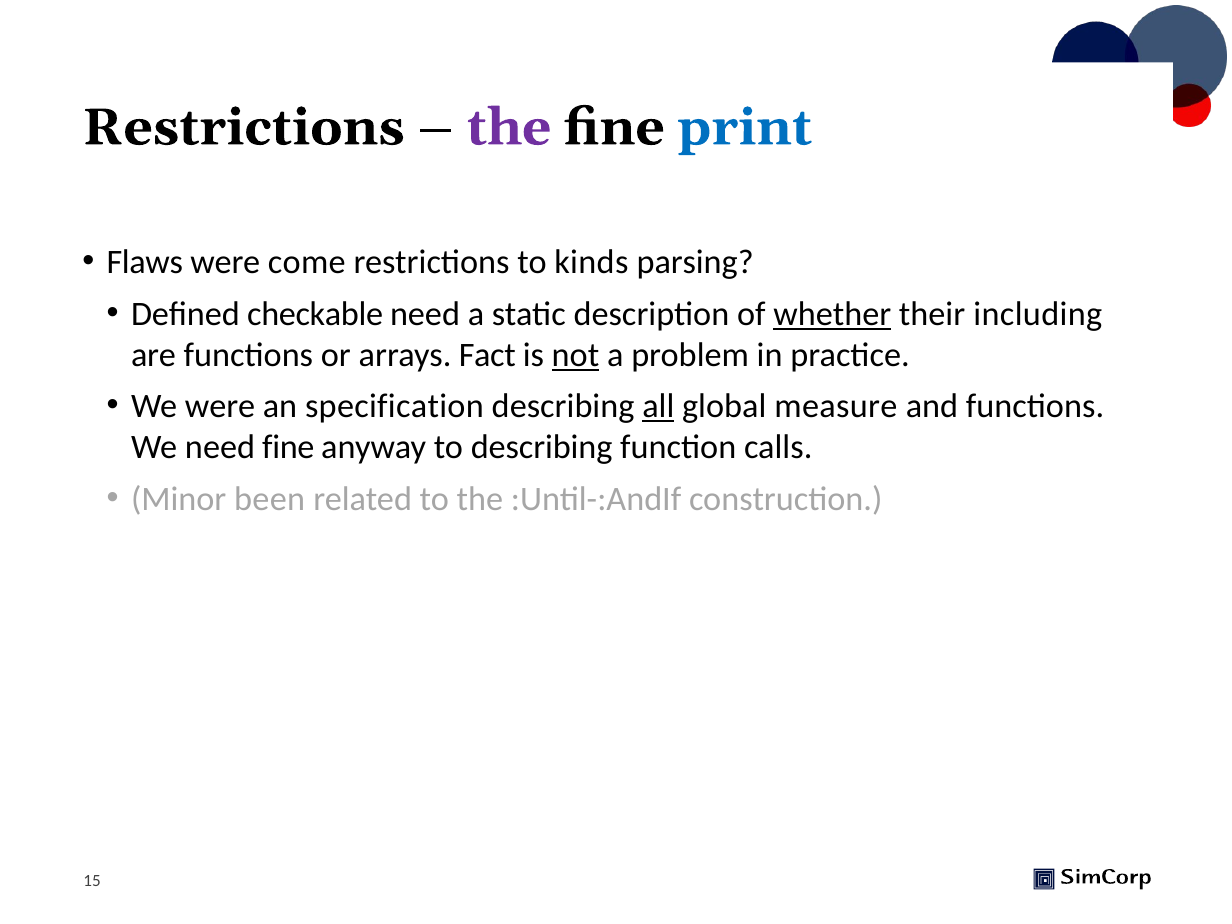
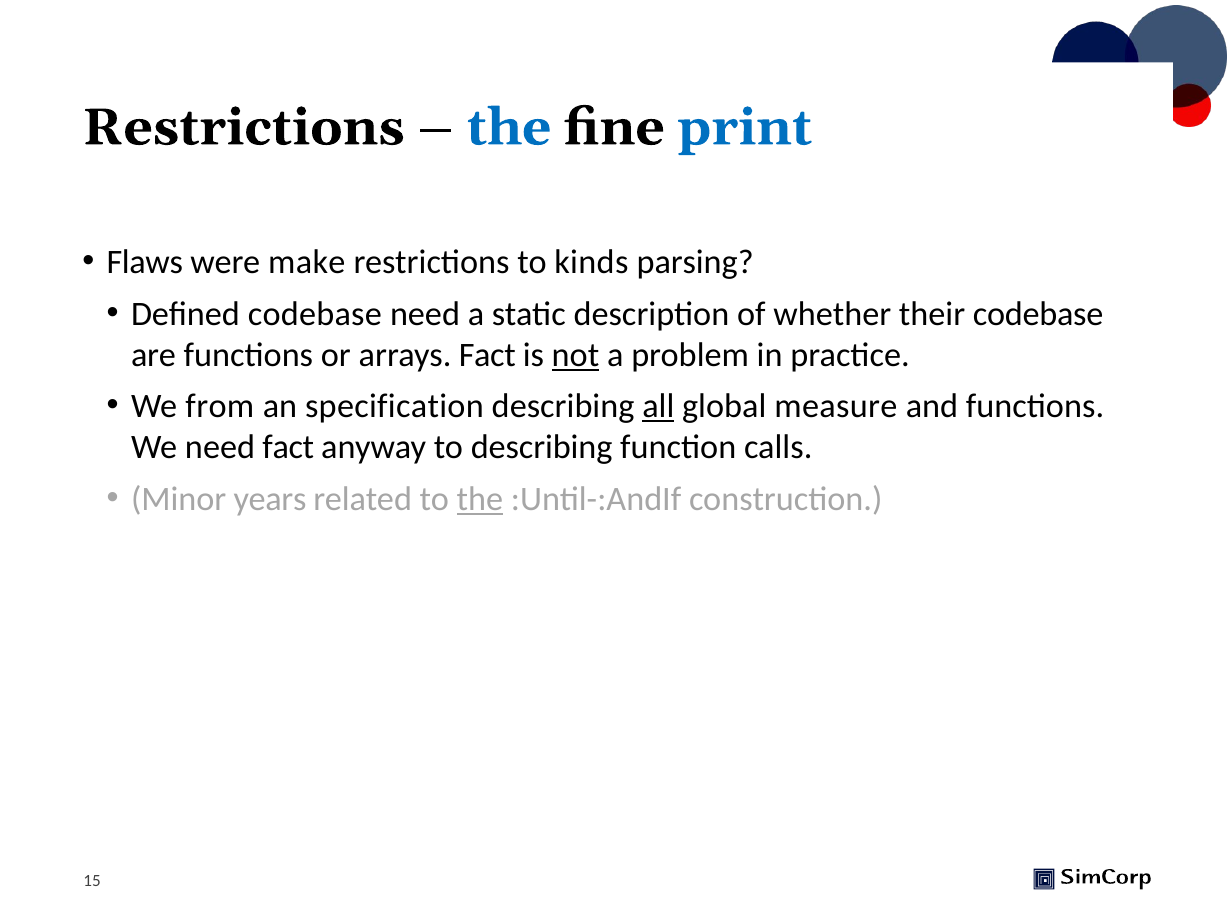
the at (509, 127) colour: purple -> blue
come: come -> make
Defined checkable: checkable -> codebase
whether underline: present -> none
their including: including -> codebase
We were: were -> from
need fine: fine -> fact
been: been -> years
the at (480, 499) underline: none -> present
